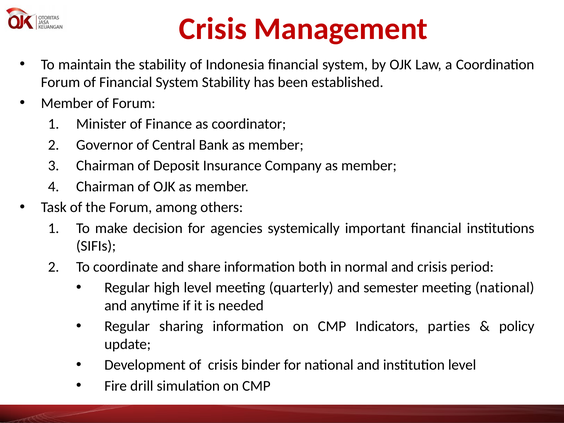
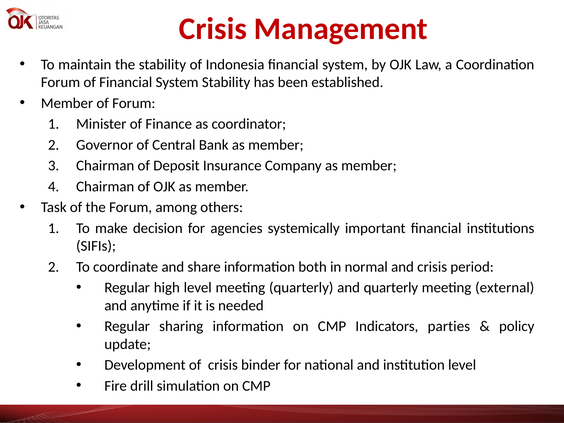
and semester: semester -> quarterly
meeting national: national -> external
